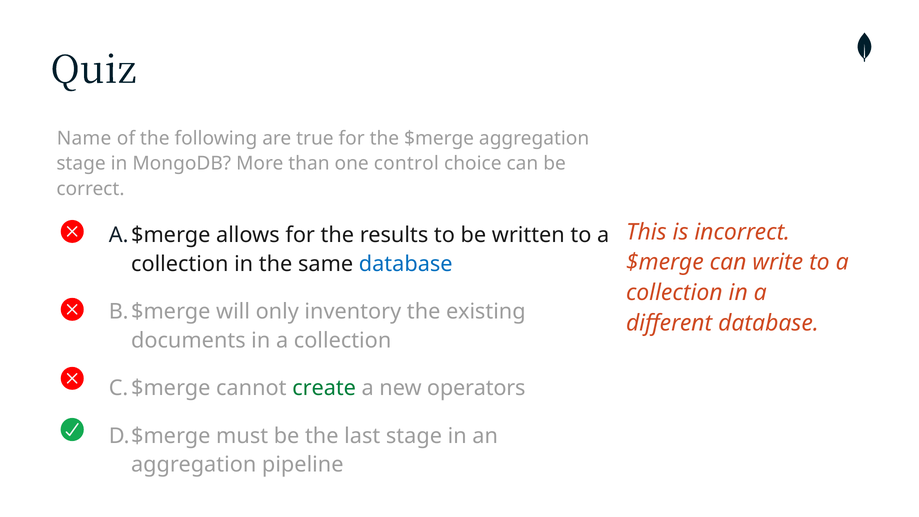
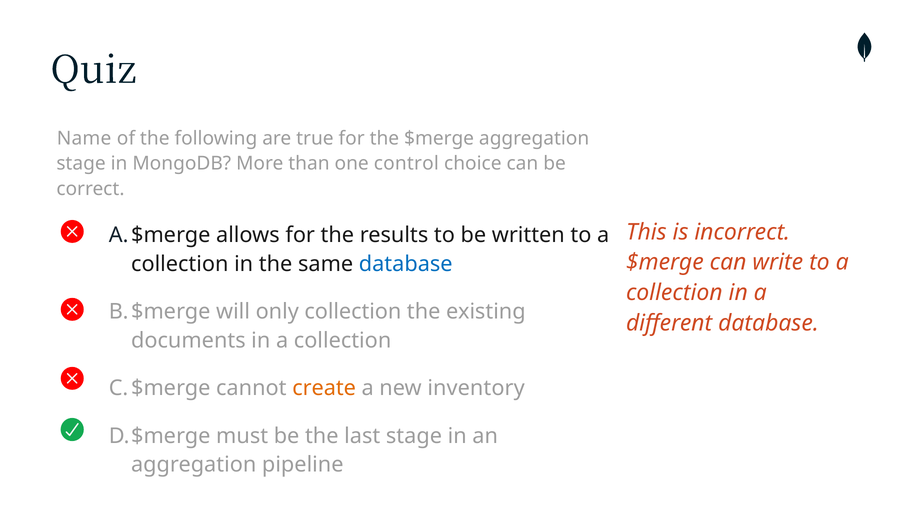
only inventory: inventory -> collection
create colour: green -> orange
operators: operators -> inventory
